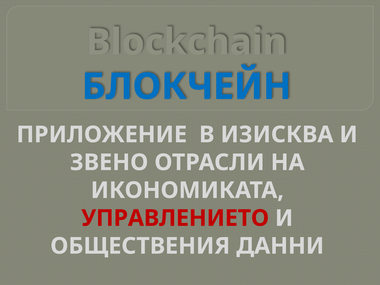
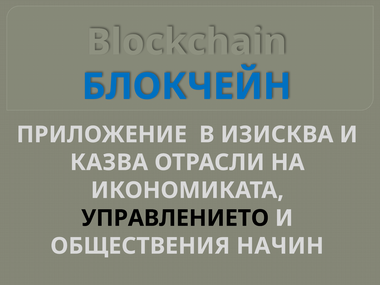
ЗВЕНО: ЗВЕНО -> КАЗВА
УПРАВЛЕНИЕТО colour: red -> black
ДАННИ: ДАННИ -> НАЧИН
